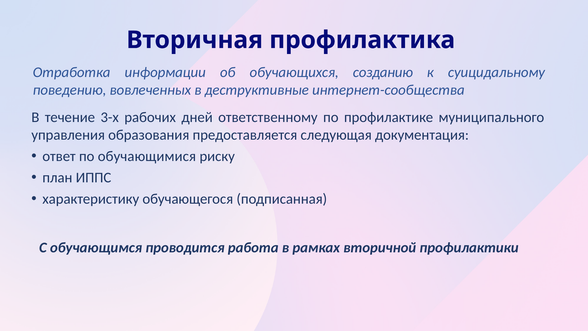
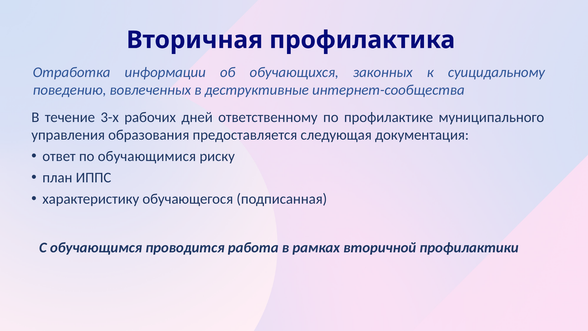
созданию: созданию -> законных
